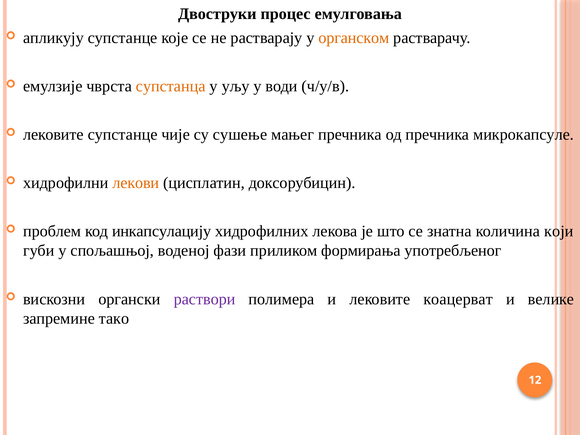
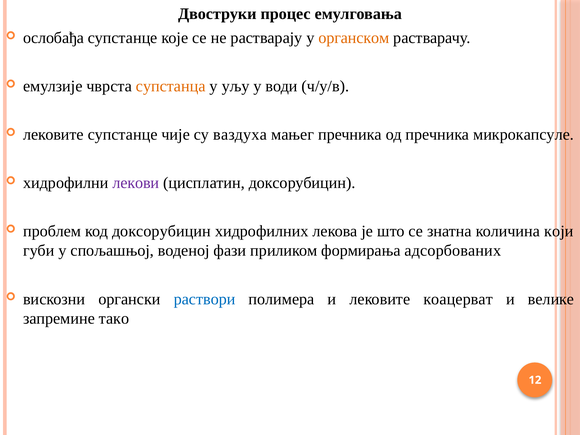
апликују: апликују -> ослобађа
сушење: сушење -> ваздуха
лекови colour: orange -> purple
код инкапсулацију: инкапсулацију -> доксорубицин
употребљеног: употребљеног -> адсорбованих
раствори colour: purple -> blue
